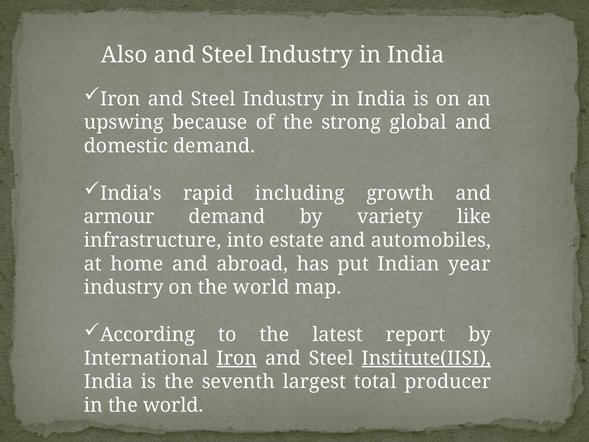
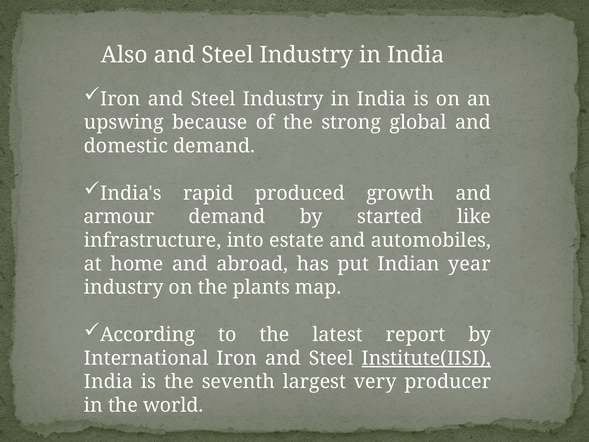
including: including -> produced
variety: variety -> started
on the world: world -> plants
Iron at (237, 358) underline: present -> none
total: total -> very
